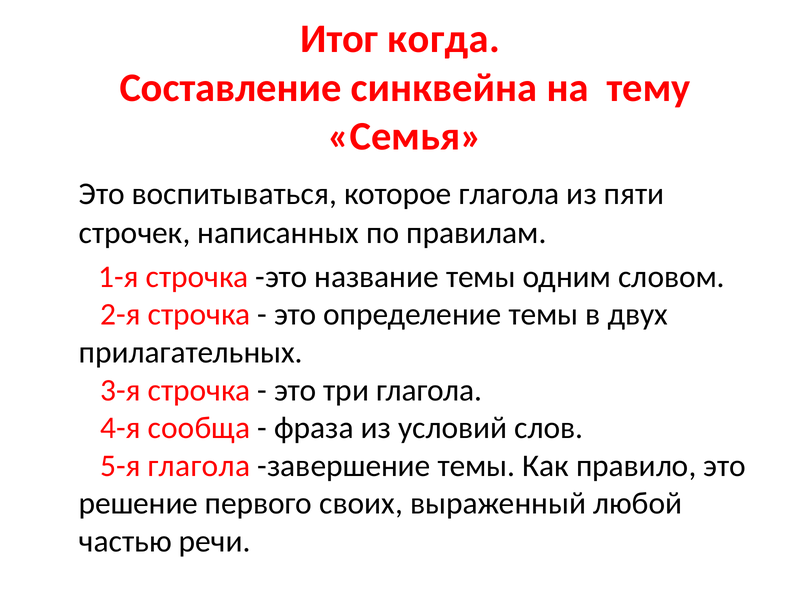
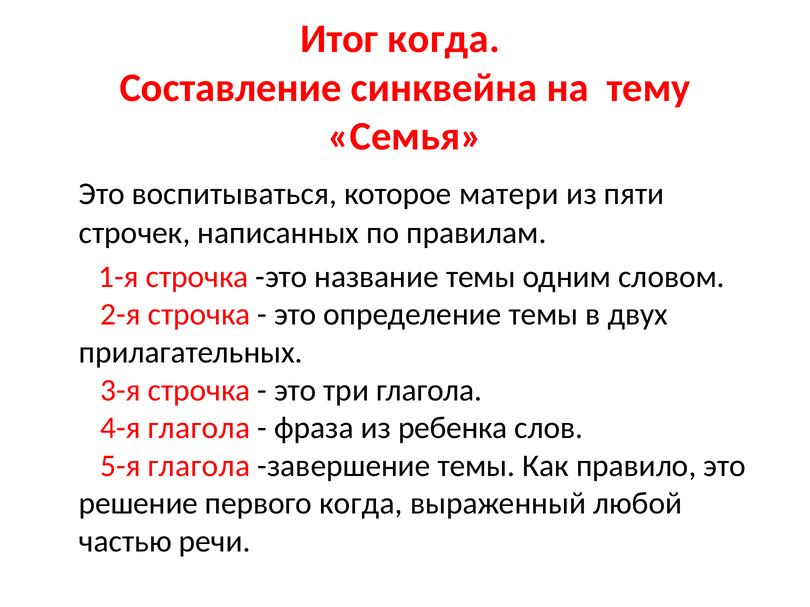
которое глагола: глагола -> матери
4-я сообща: сообща -> глагола
условий: условий -> ребенка
первого своих: своих -> когда
